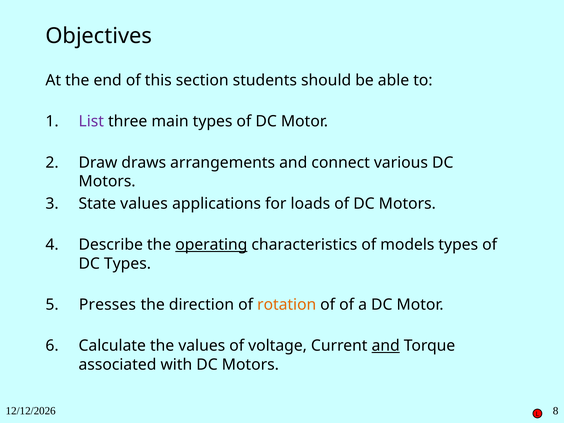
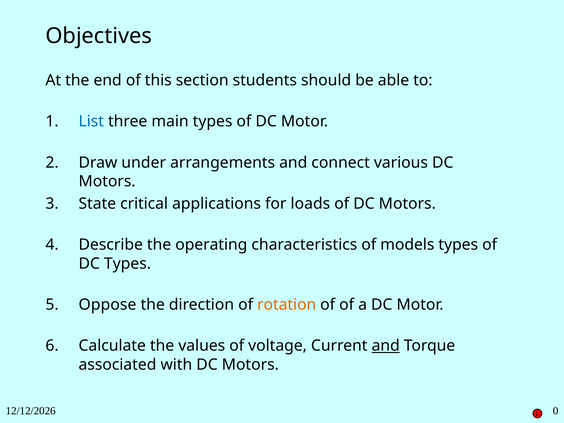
List colour: purple -> blue
draws: draws -> under
State values: values -> critical
operating underline: present -> none
Presses: Presses -> Oppose
8: 8 -> 0
